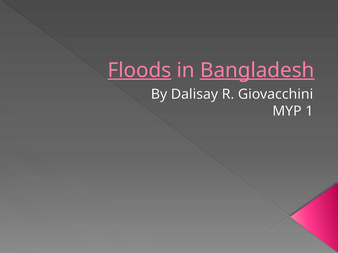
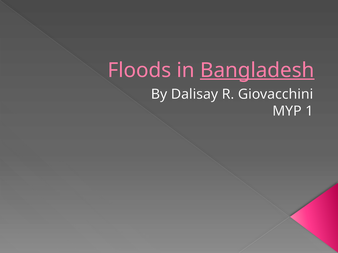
Floods underline: present -> none
